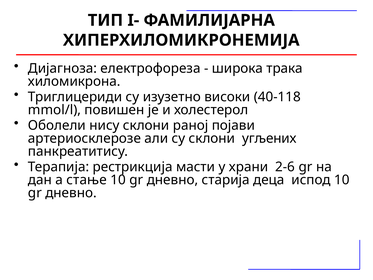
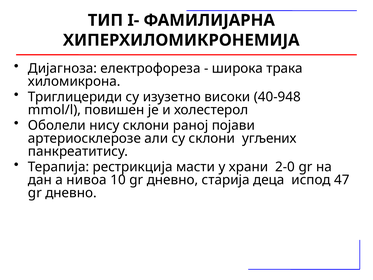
40-118: 40-118 -> 40-948
2-6: 2-6 -> 2-0
стање: стање -> нивоа
испод 10: 10 -> 47
